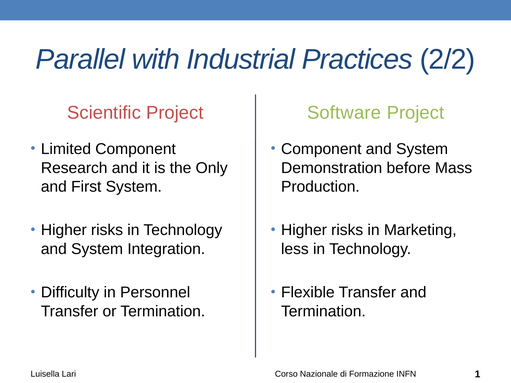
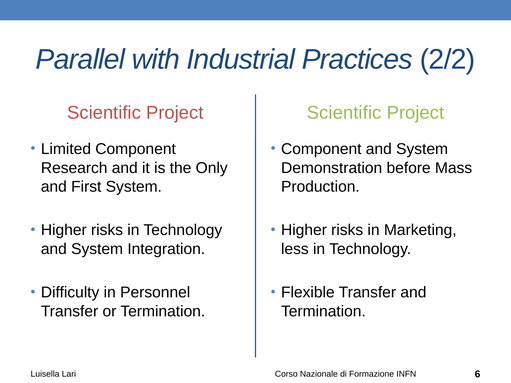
Software at (344, 113): Software -> Scientific
1: 1 -> 6
